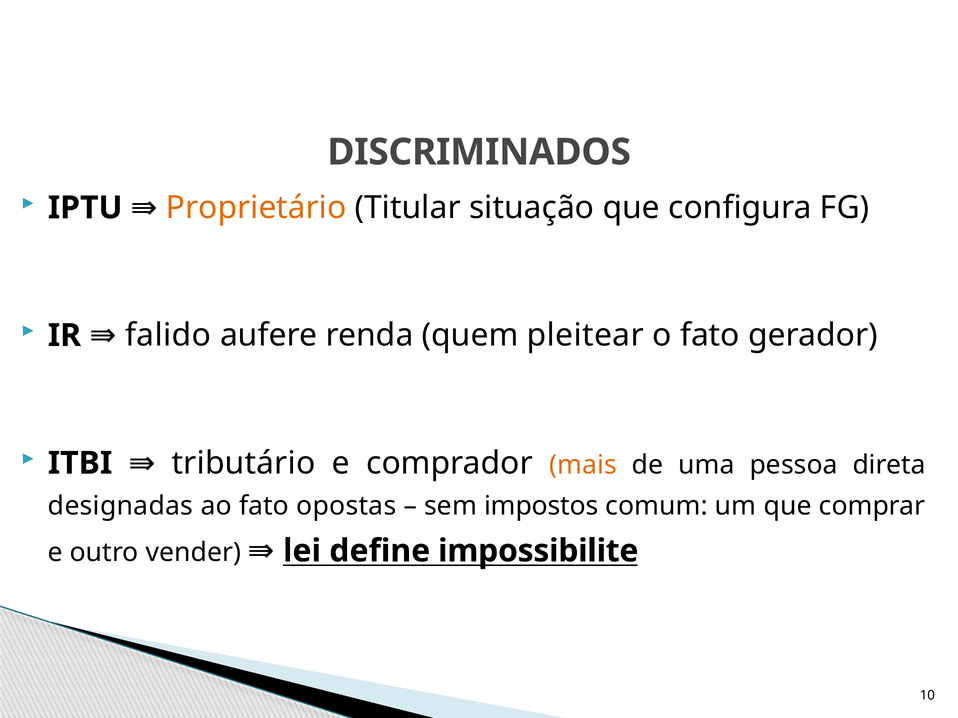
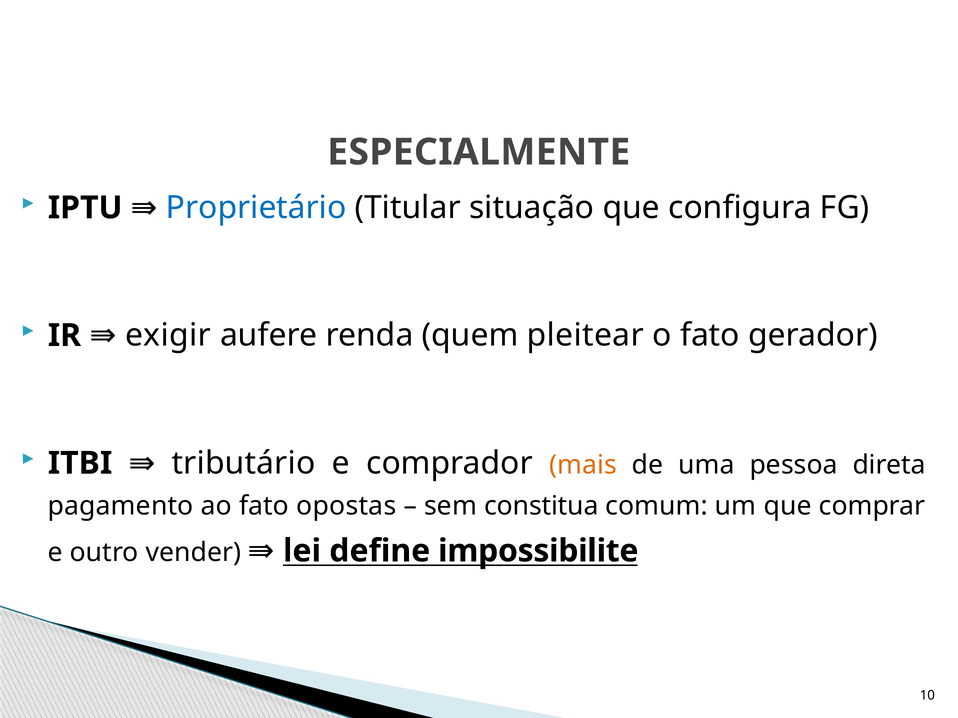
DISCRIMINADOS: DISCRIMINADOS -> ESPECIALMENTE
Proprietário colour: orange -> blue
falido: falido -> exigir
designadas: designadas -> pagamento
impostos: impostos -> constitua
